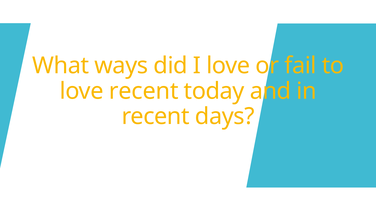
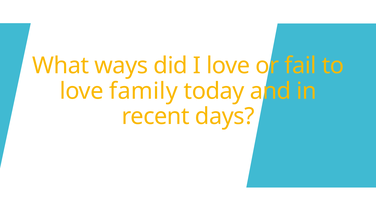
love recent: recent -> family
